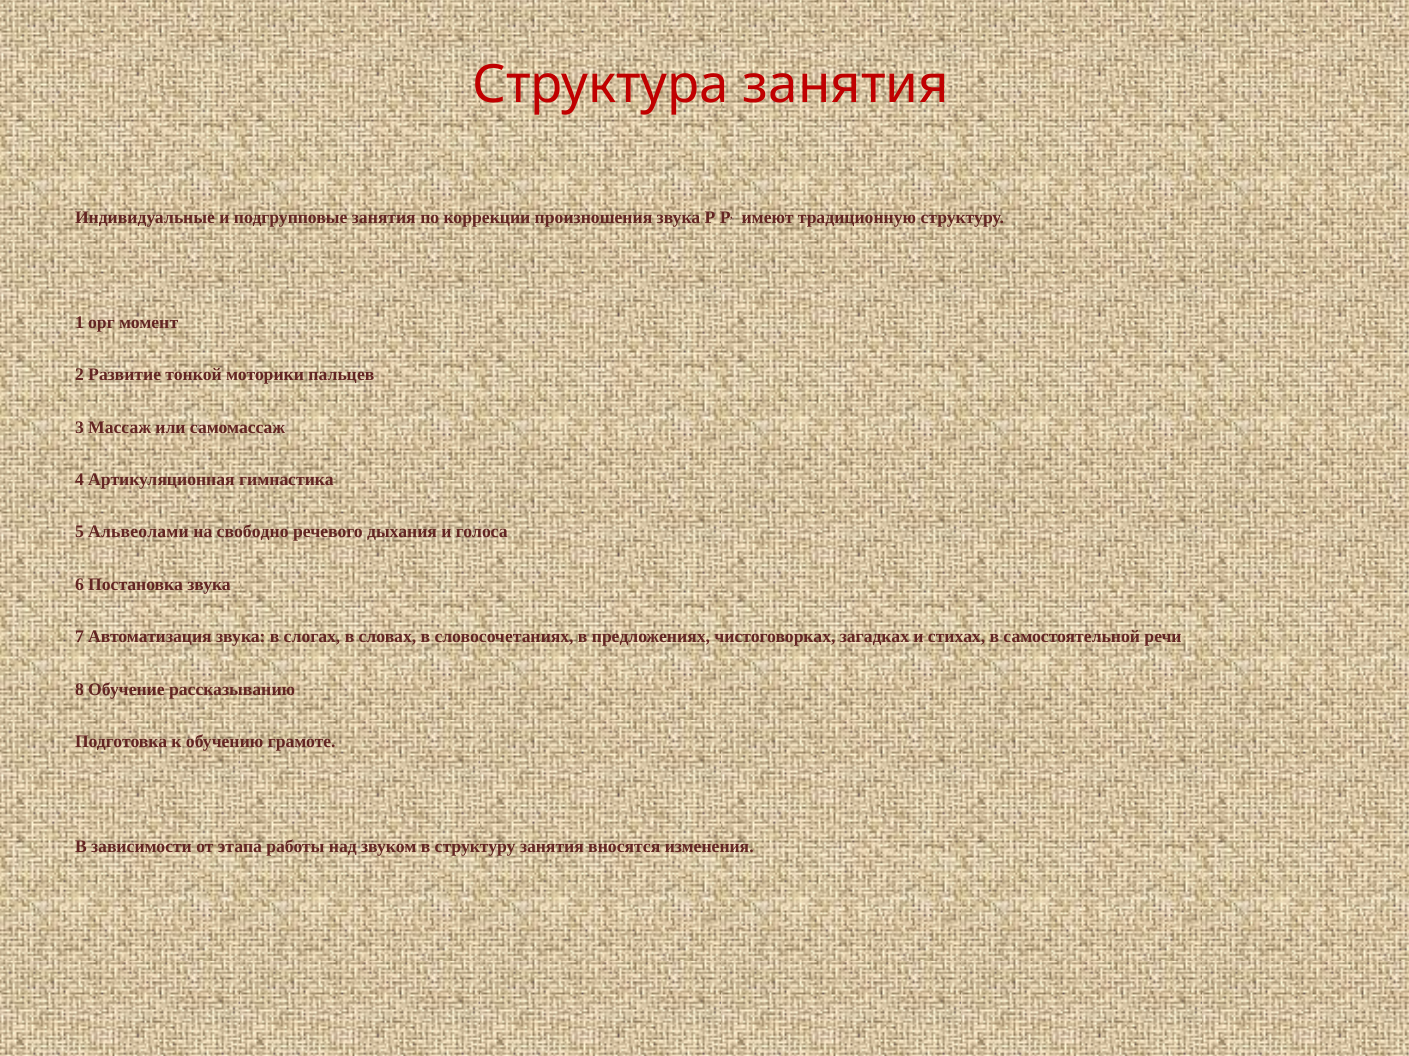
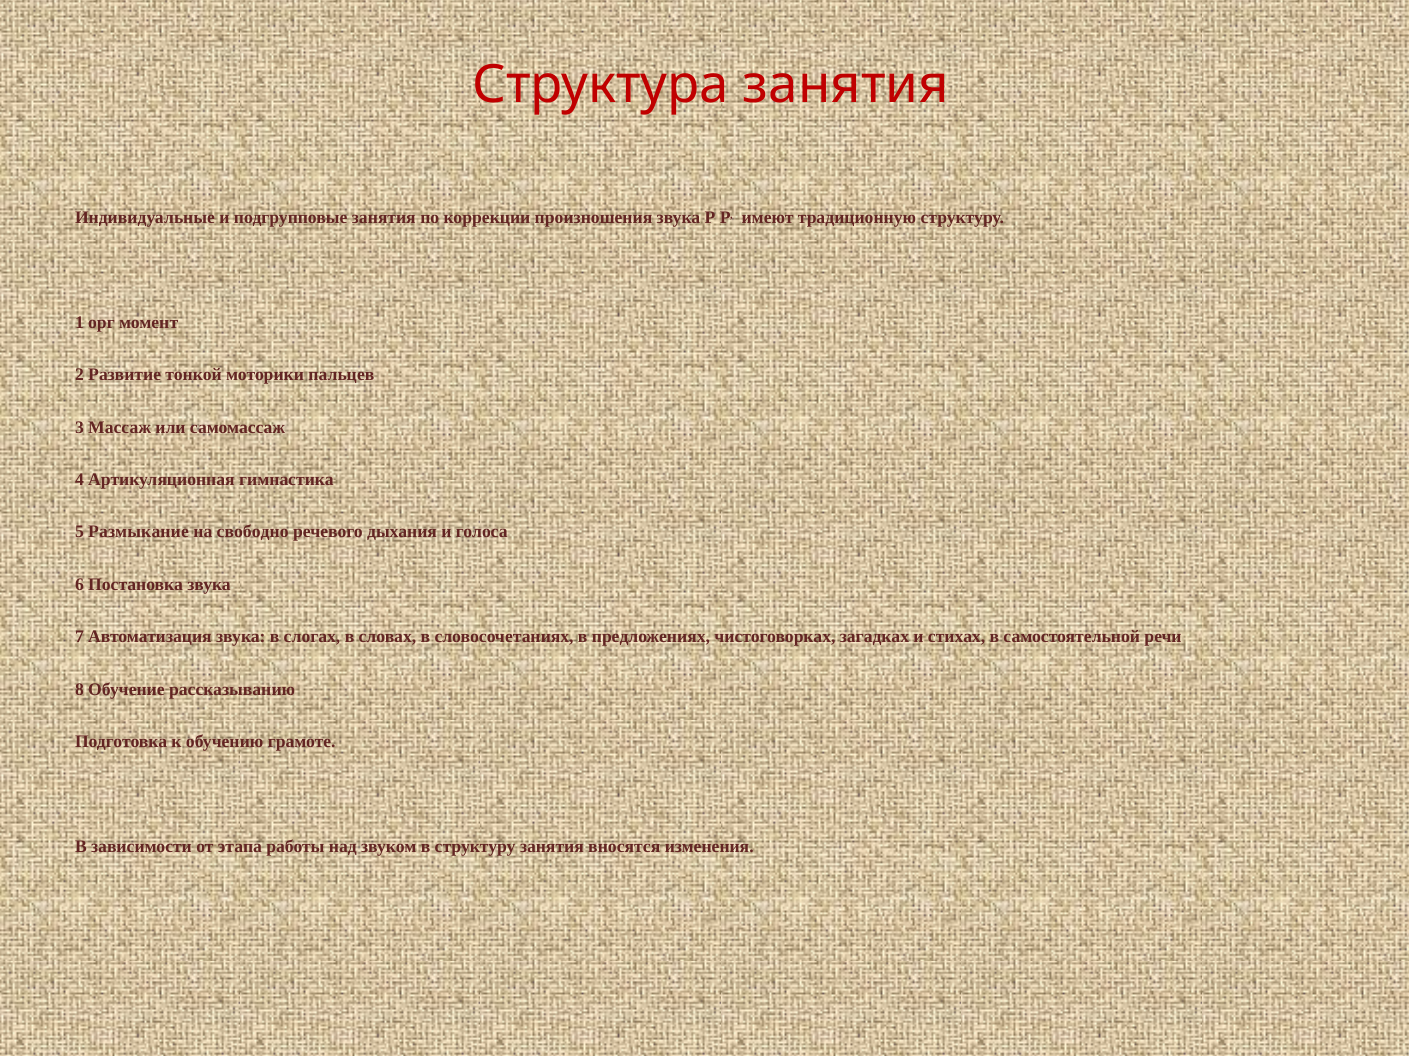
Альвеолами: Альвеолами -> Размыкание
